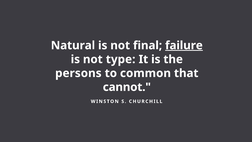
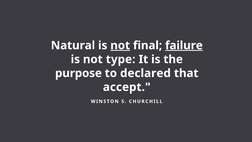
not at (120, 45) underline: none -> present
persons: persons -> purpose
common: common -> declared
cannot: cannot -> accept
